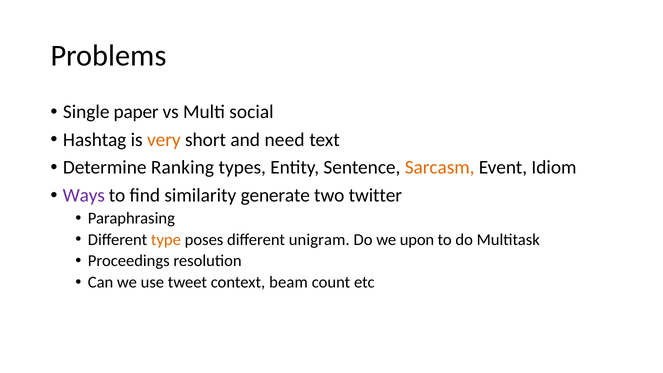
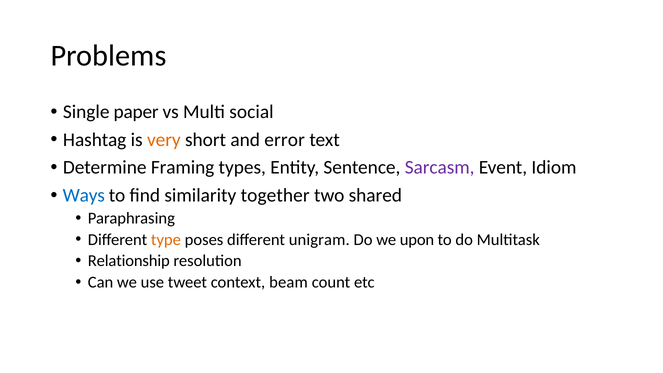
need: need -> error
Ranking: Ranking -> Framing
Sarcasm colour: orange -> purple
Ways colour: purple -> blue
generate: generate -> together
twitter: twitter -> shared
Proceedings: Proceedings -> Relationship
